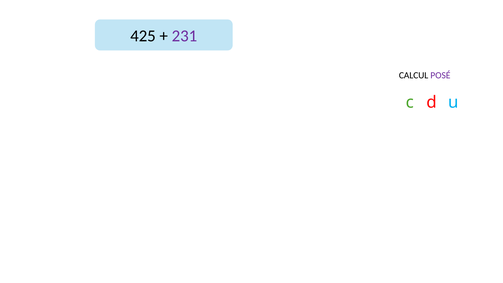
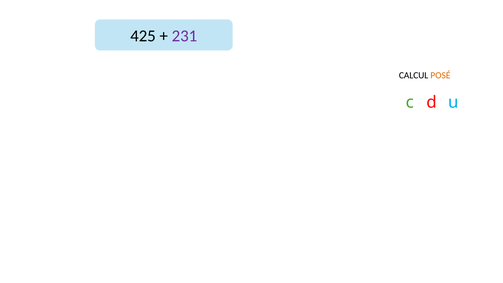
POSÉ colour: purple -> orange
